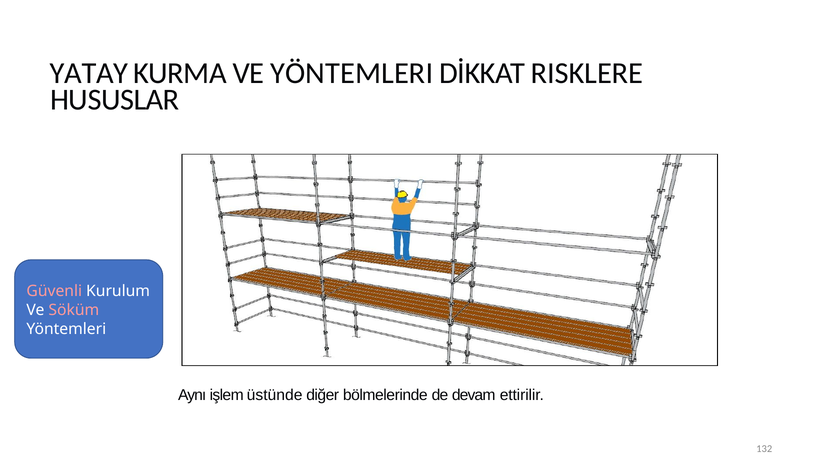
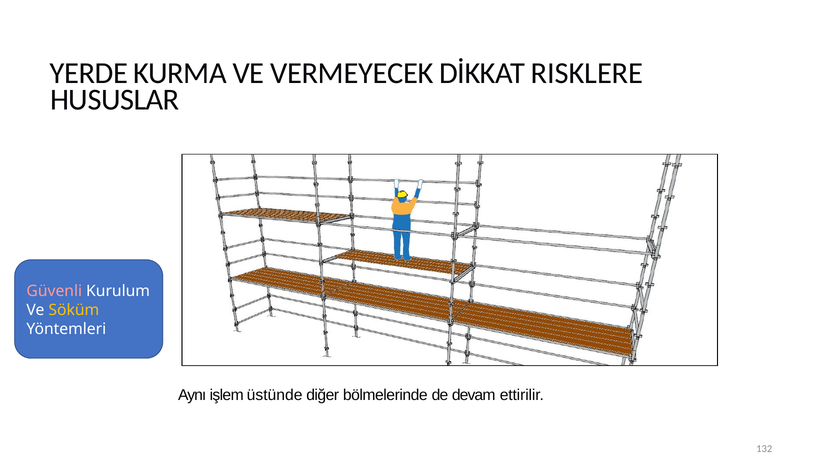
YATAY: YATAY -> YERDE
VE YÖNTEMLERI: YÖNTEMLERI -> VERMEYECEK
Söküm colour: pink -> yellow
